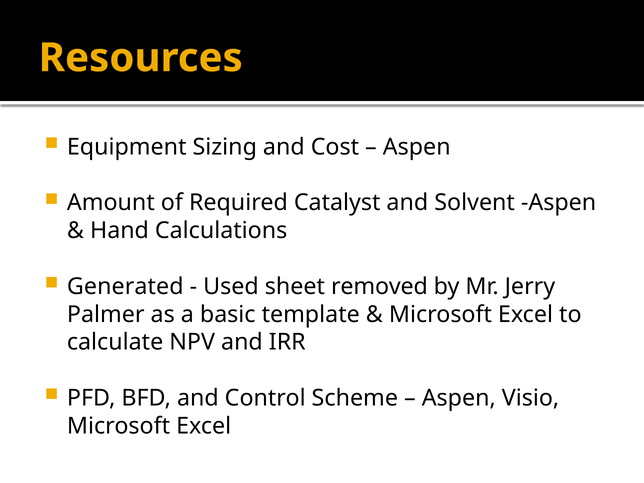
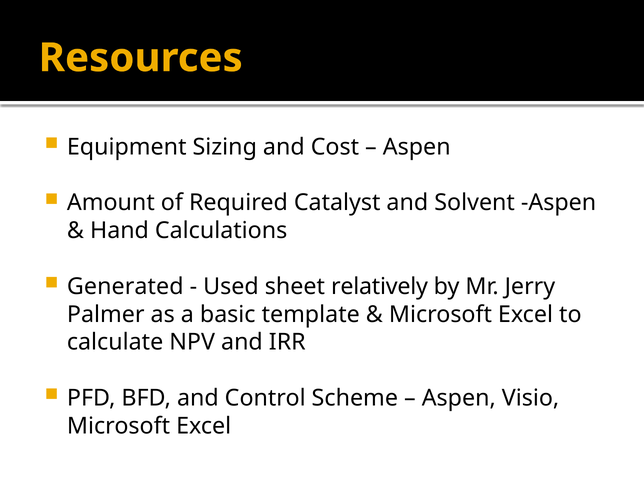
removed: removed -> relatively
